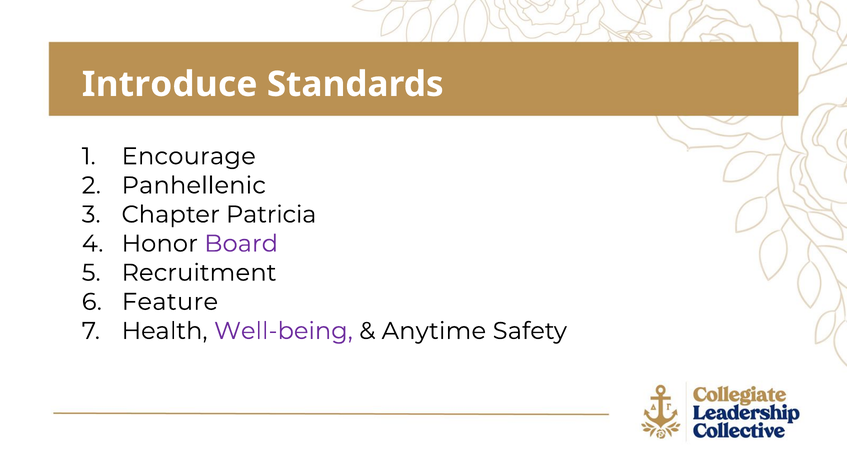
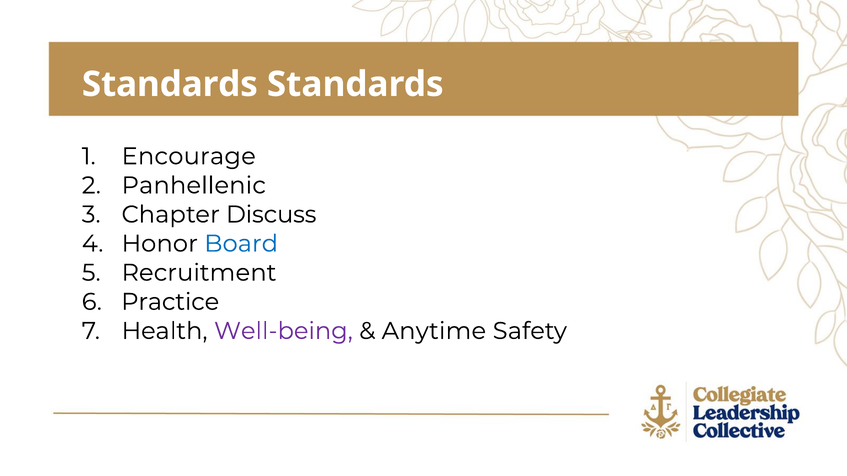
Introduce at (170, 84): Introduce -> Standards
Patricia: Patricia -> Discuss
Board colour: purple -> blue
Feature: Feature -> Practice
